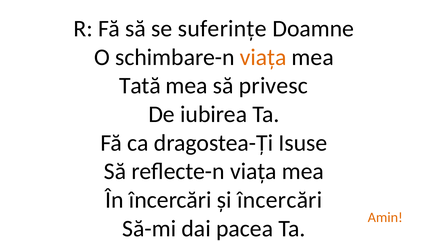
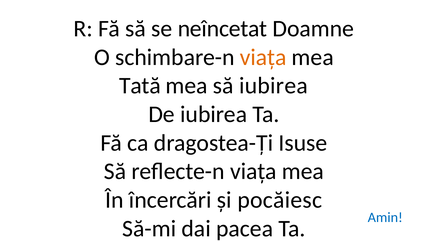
suferințe: suferințe -> neîncetat
să privesc: privesc -> iubirea
și încercări: încercări -> pocăiesc
Amin colour: orange -> blue
